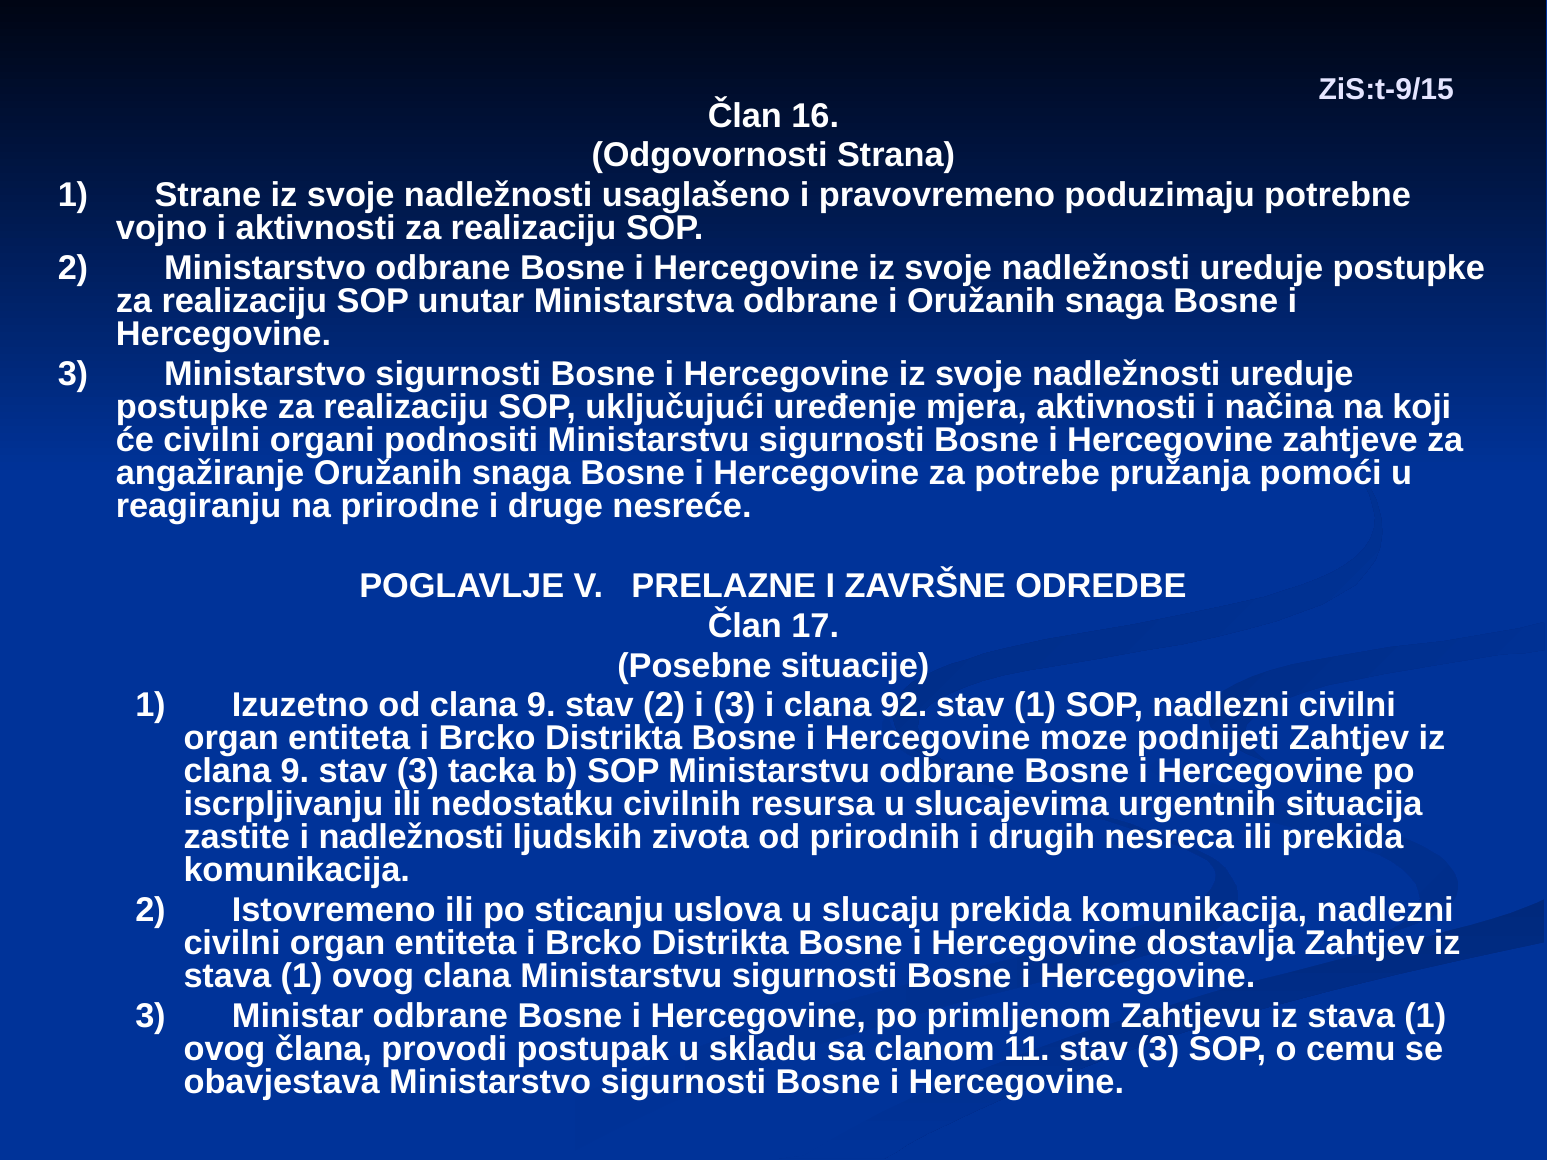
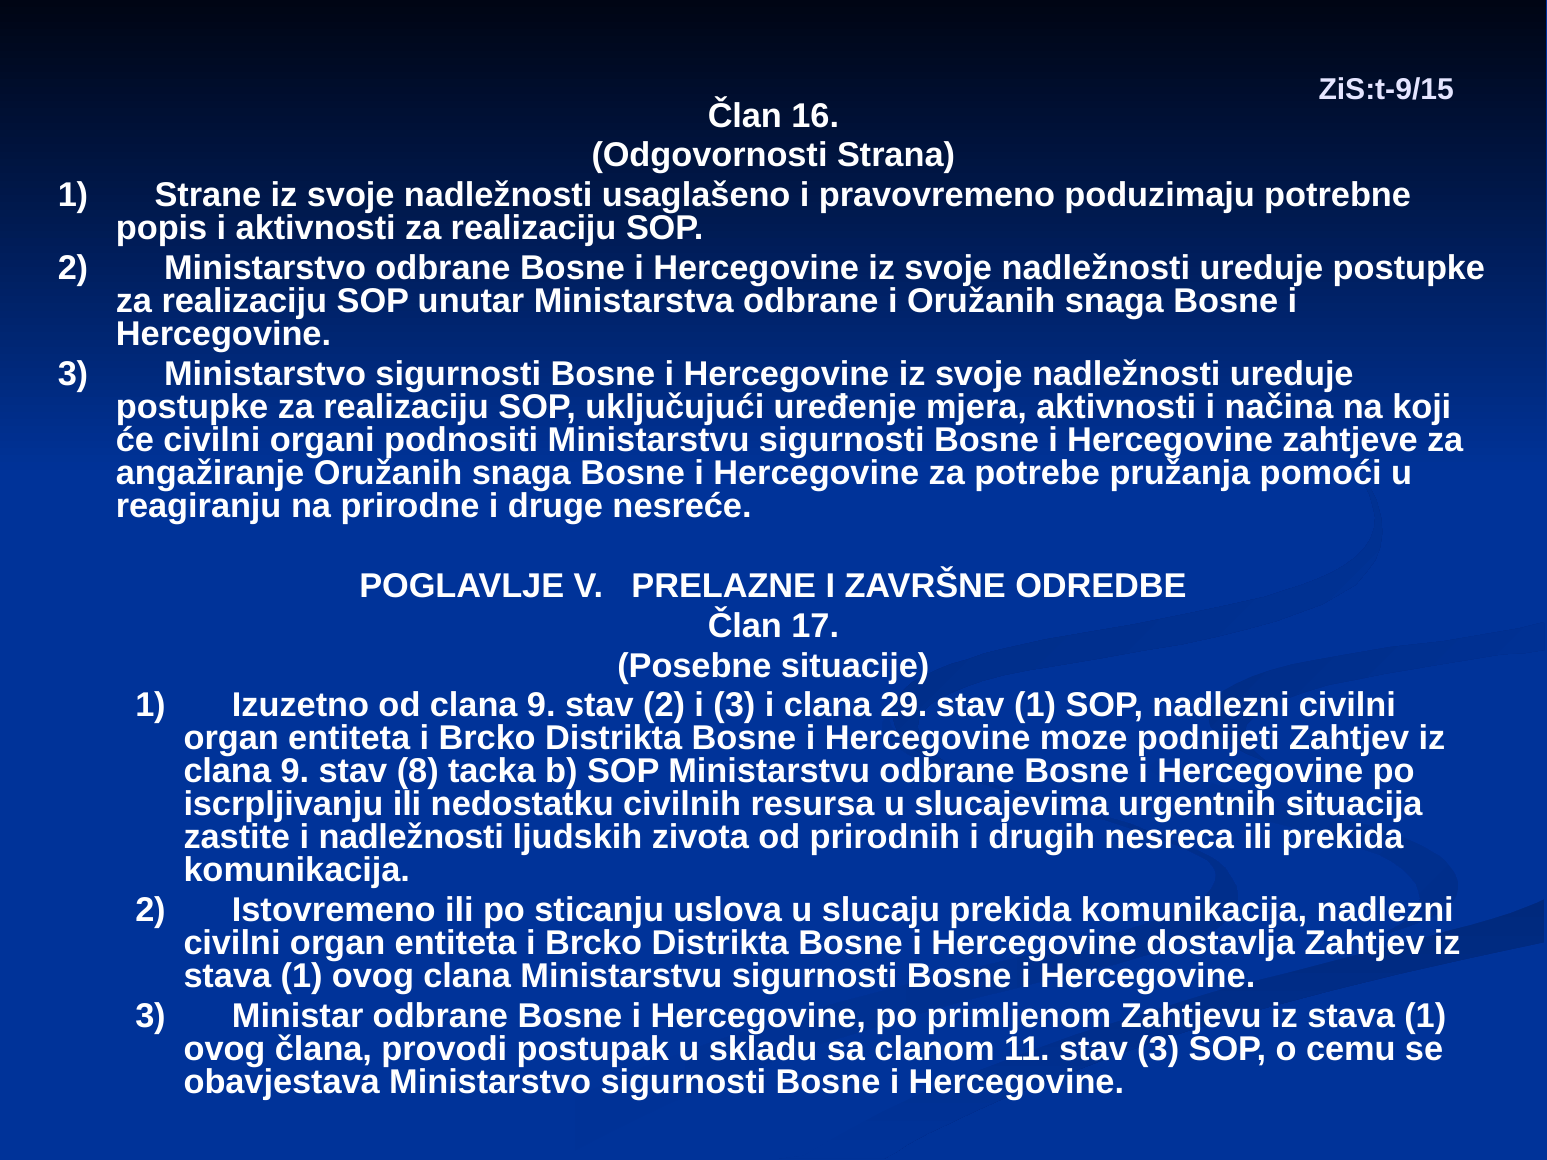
vojno: vojno -> popis
92: 92 -> 29
9 stav 3: 3 -> 8
